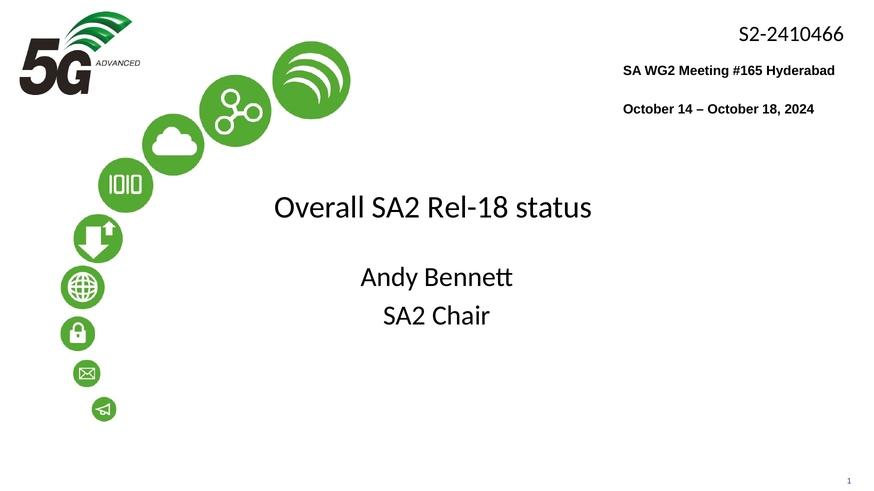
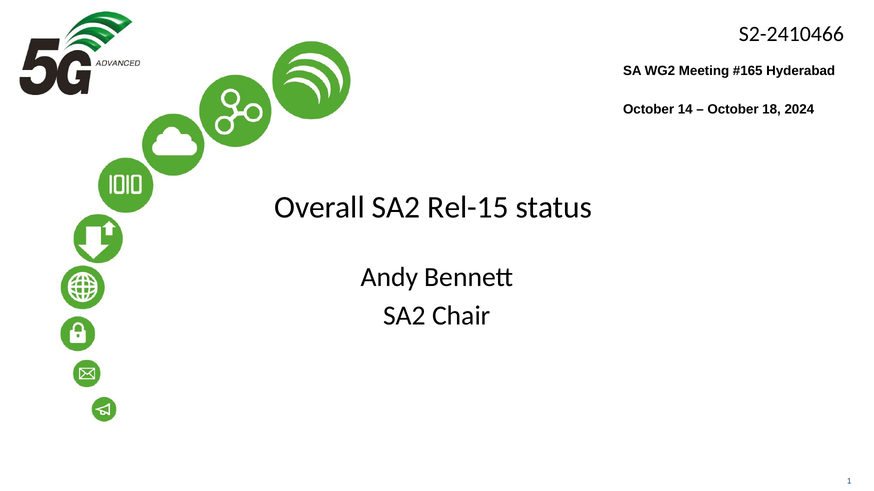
Rel-18: Rel-18 -> Rel-15
